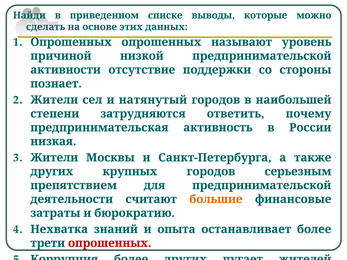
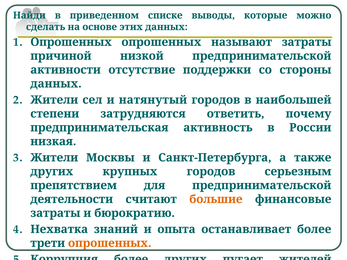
называют уровень: уровень -> затраты
познает at (56, 84): познает -> данных
опрошенных at (110, 243) colour: red -> orange
